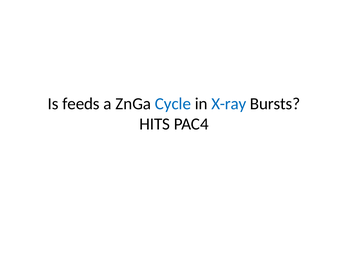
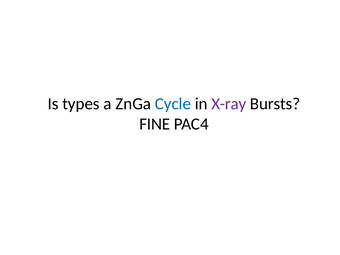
feeds: feeds -> types
X-ray colour: blue -> purple
HITS: HITS -> FINE
